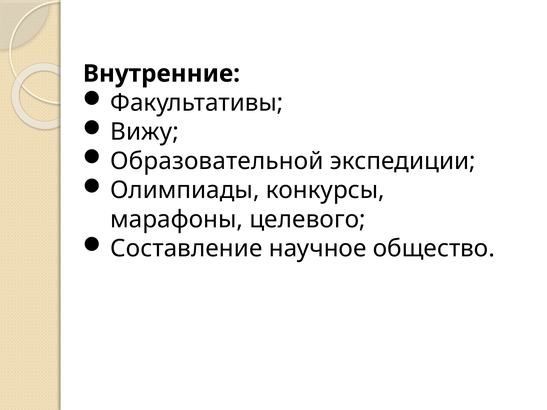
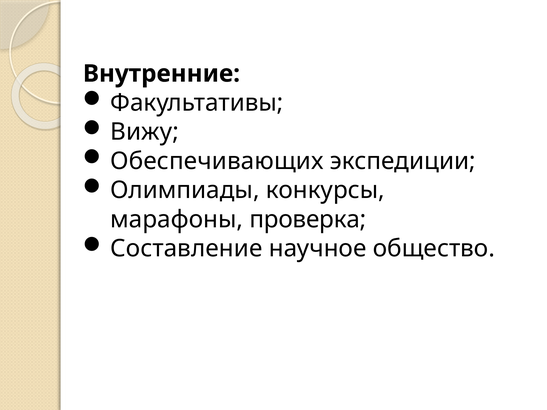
Образовательной: Образовательной -> Обеспечивающих
целевого: целевого -> проверка
